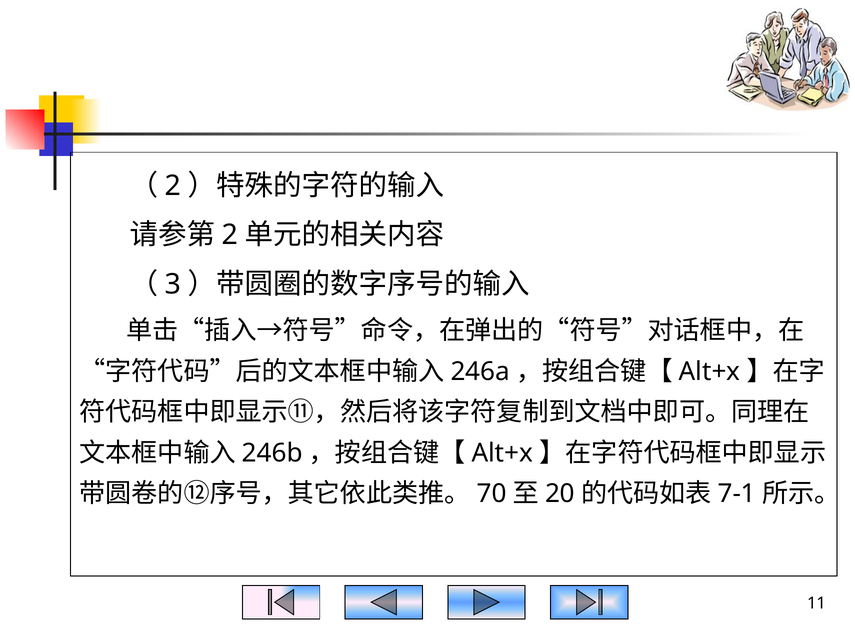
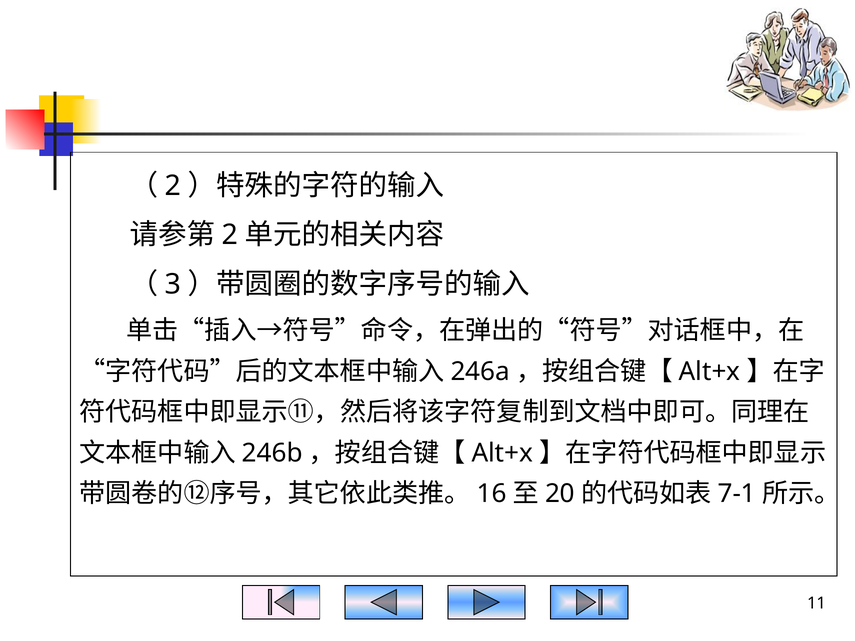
70: 70 -> 16
